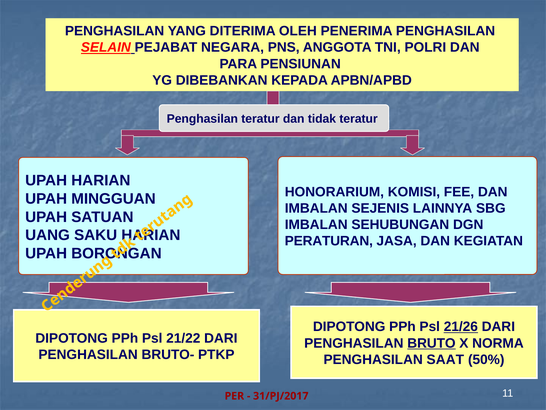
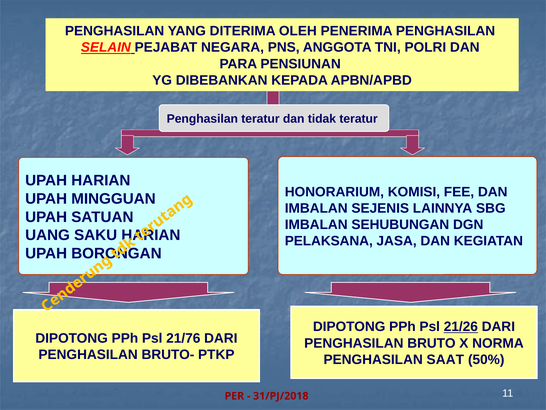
PERATURAN: PERATURAN -> PELAKSANA
21/22: 21/22 -> 21/76
BRUTO underline: present -> none
31/PJ/2017: 31/PJ/2017 -> 31/PJ/2018
